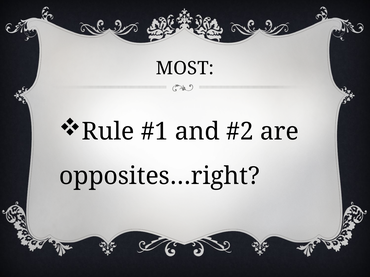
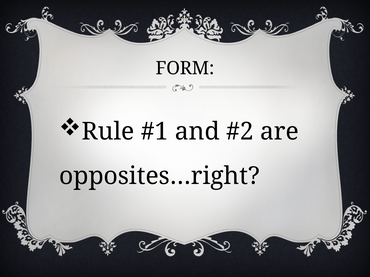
MOST: MOST -> FORM
